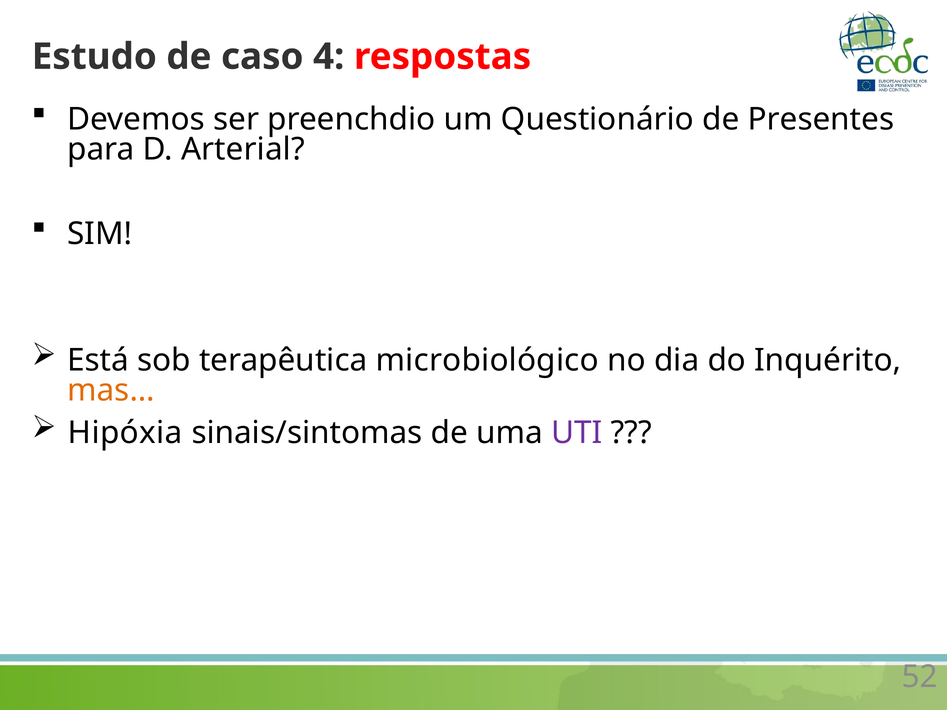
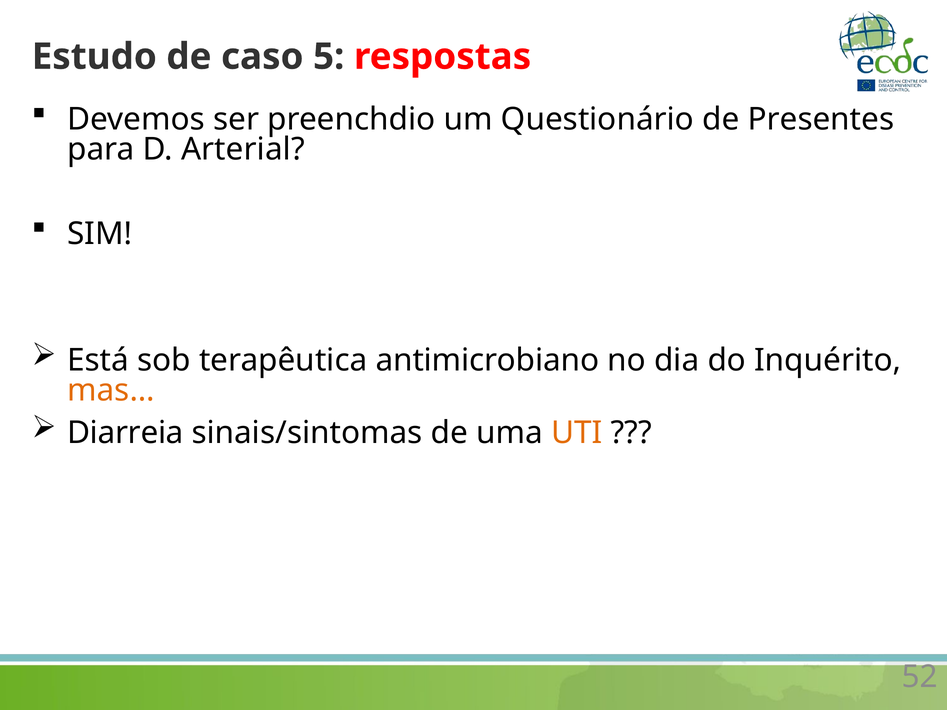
4: 4 -> 5
microbiológico: microbiológico -> antimicrobiano
Hipóxia: Hipóxia -> Diarreia
UTI colour: purple -> orange
